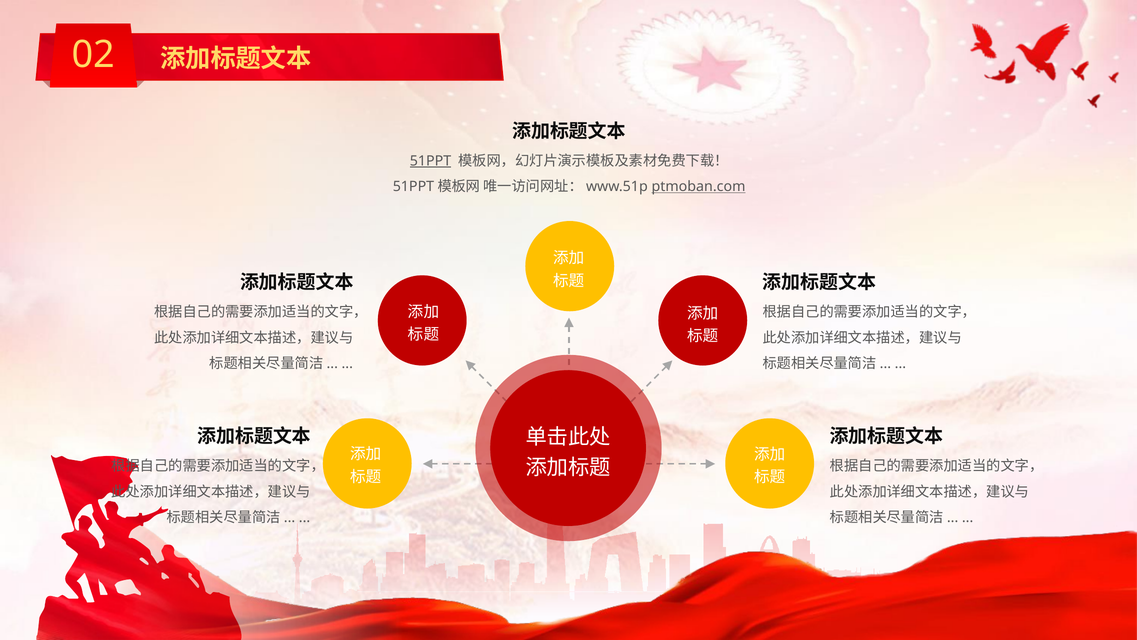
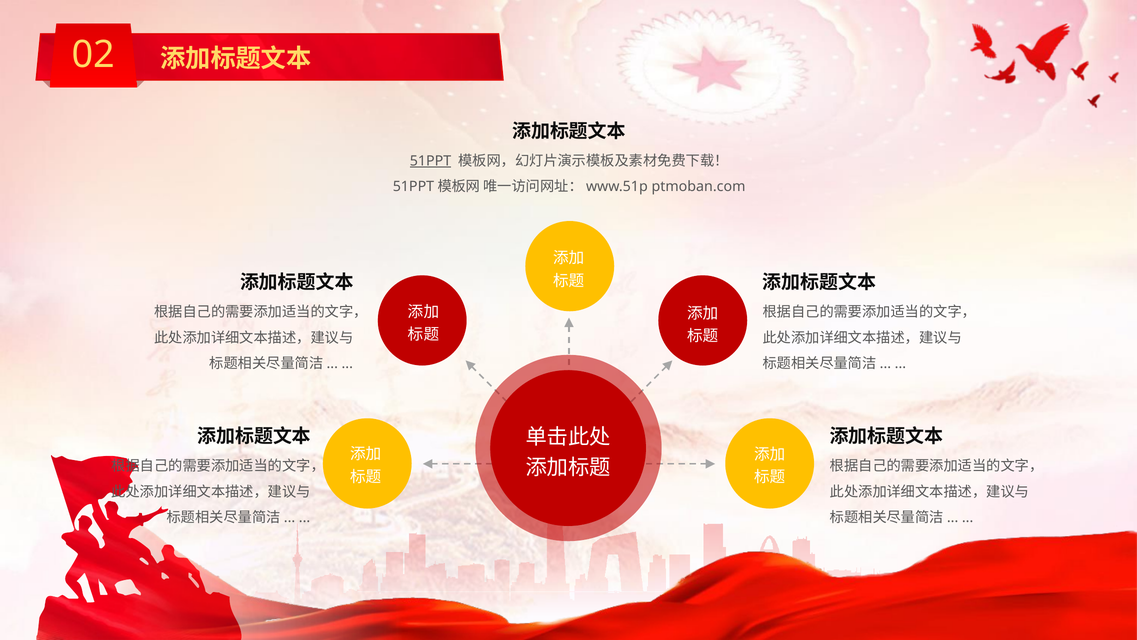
ptmoban.com underline: present -> none
